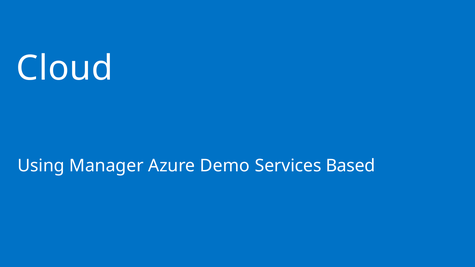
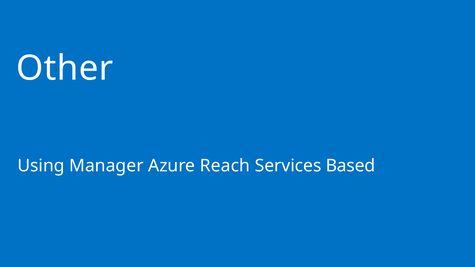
Cloud: Cloud -> Other
Demo: Demo -> Reach
